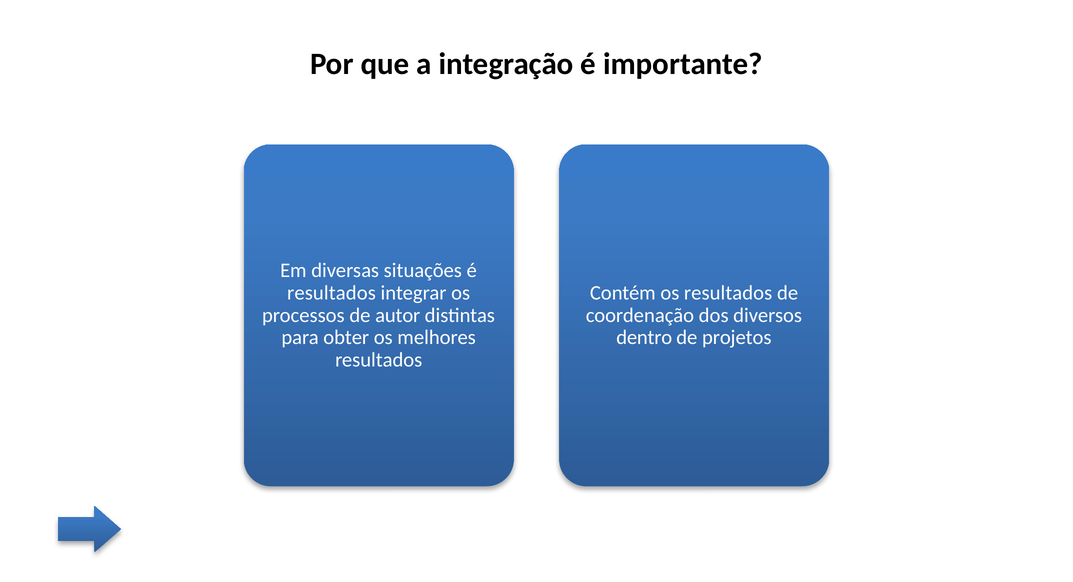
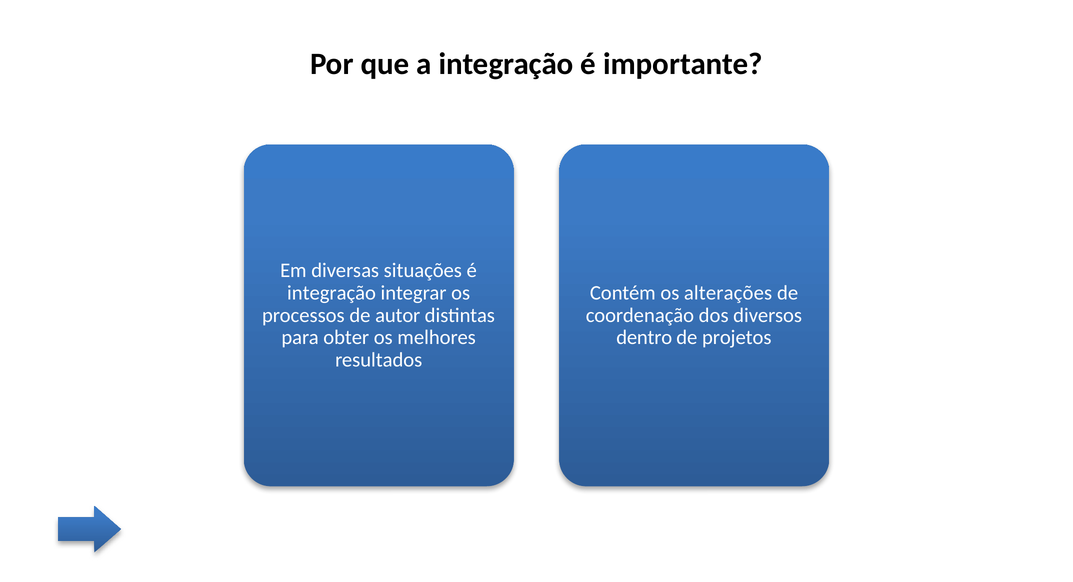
resultados at (331, 293): resultados -> integração
os resultados: resultados -> alterações
